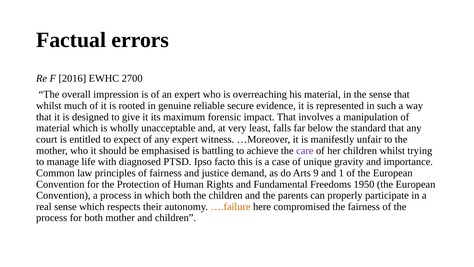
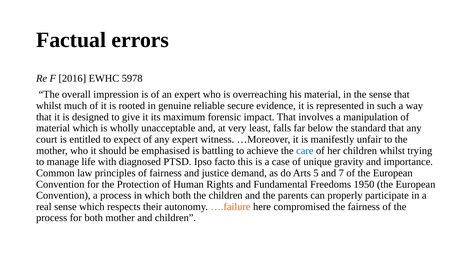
2700: 2700 -> 5978
care colour: purple -> blue
9: 9 -> 5
1: 1 -> 7
